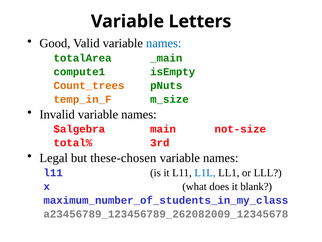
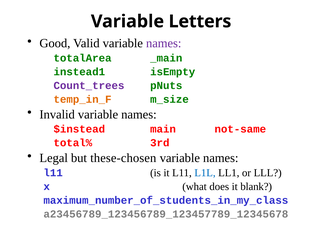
names at (164, 43) colour: blue -> purple
compute1: compute1 -> instead1
Count_trees colour: orange -> purple
$algebra: $algebra -> $instead
not-size: not-size -> not-same
a23456789_123456789_262082009_12345678: a23456789_123456789_262082009_12345678 -> a23456789_123456789_123457789_12345678
